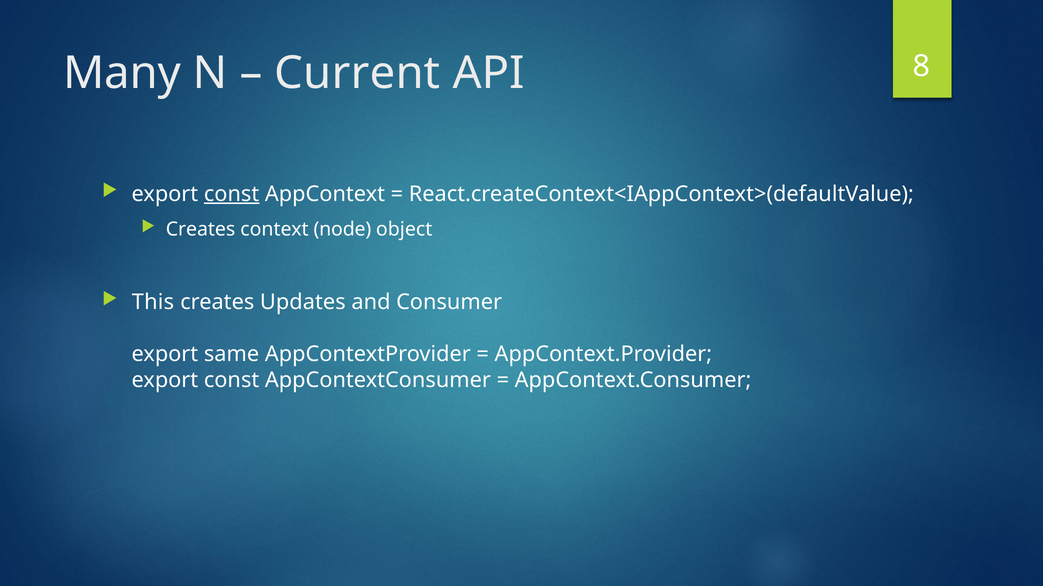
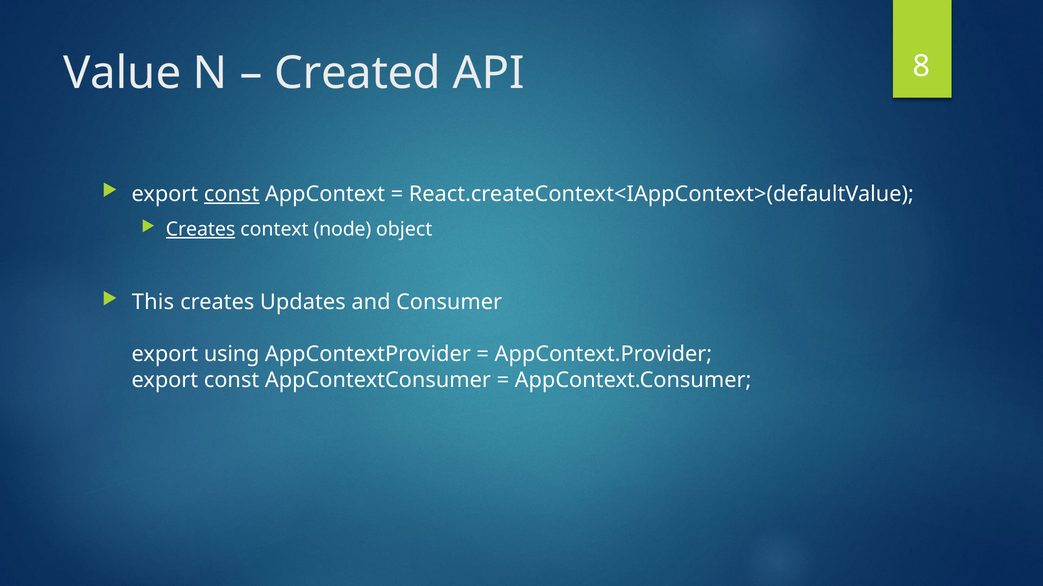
Many: Many -> Value
Current: Current -> Created
Creates at (201, 230) underline: none -> present
same: same -> using
